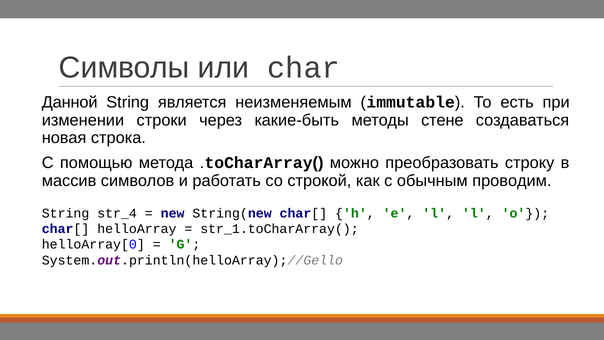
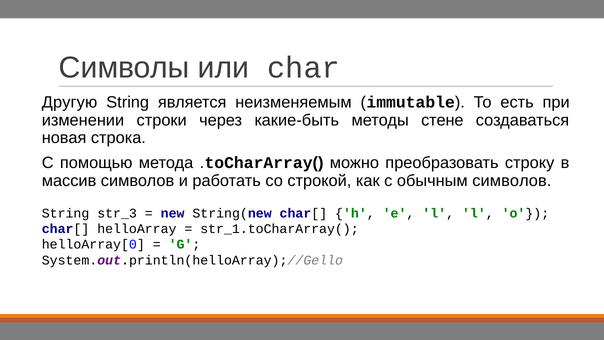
Данной: Данной -> Другую
обычным проводим: проводим -> символов
str_4: str_4 -> str_3
